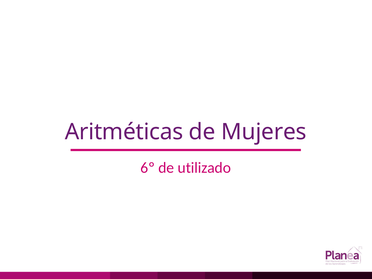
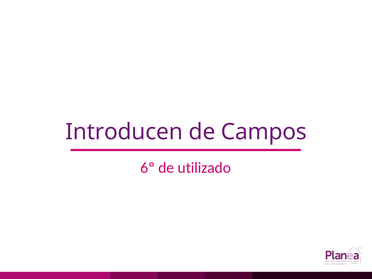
Aritméticas: Aritméticas -> Introducen
Mujeres: Mujeres -> Campos
